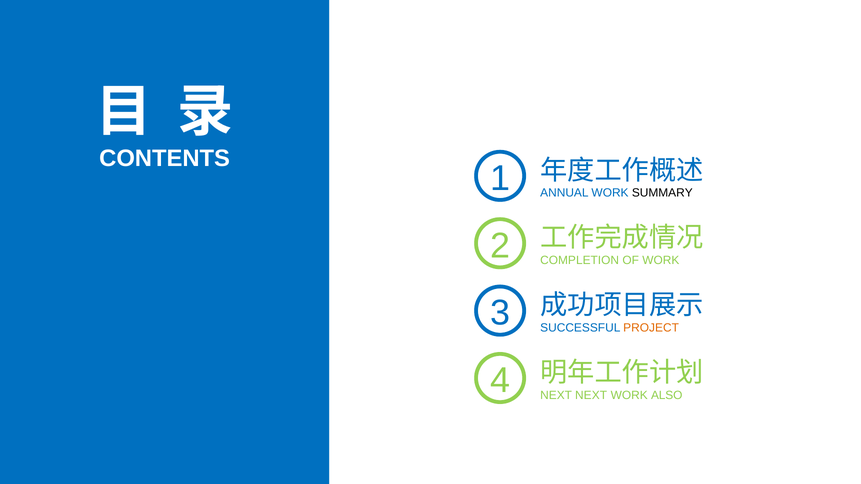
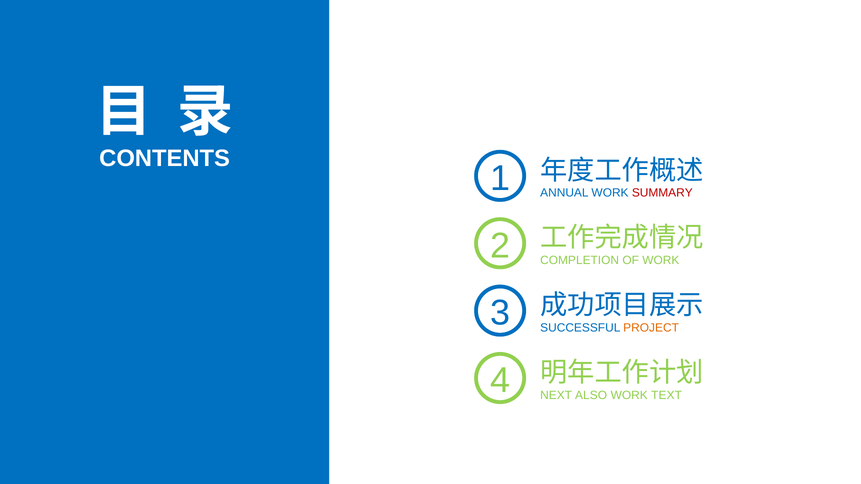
SUMMARY colour: black -> red
NEXT NEXT: NEXT -> ALSO
ALSO: ALSO -> TEXT
